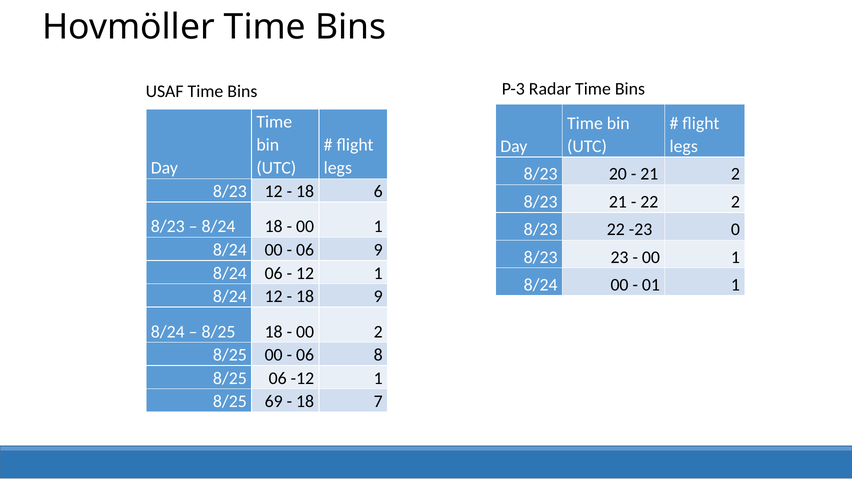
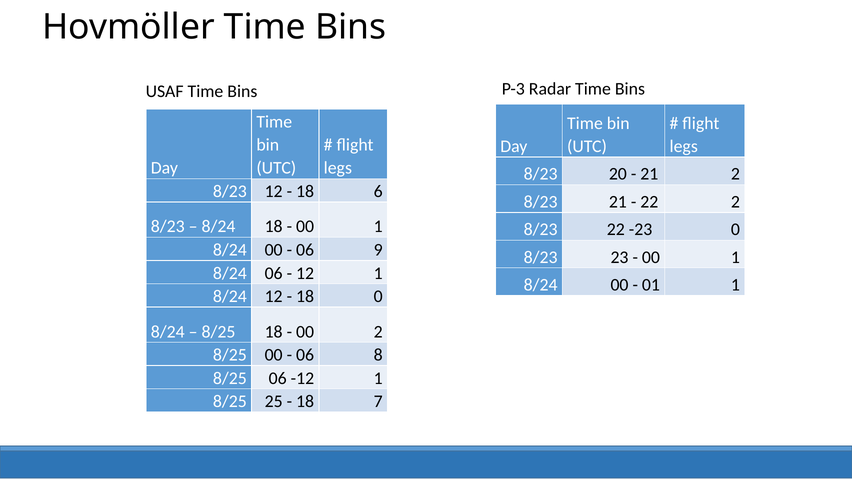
18 9: 9 -> 0
69: 69 -> 25
